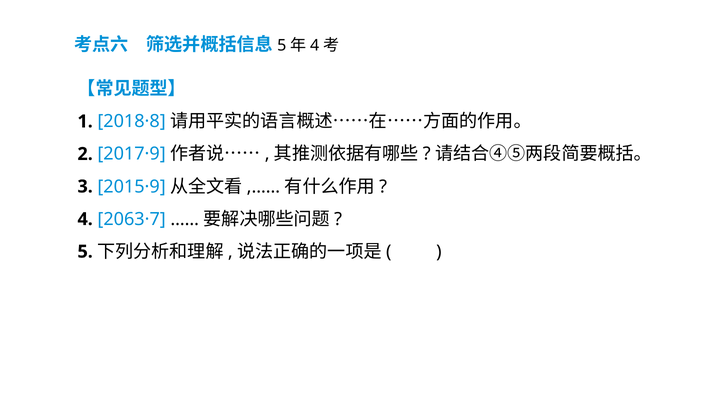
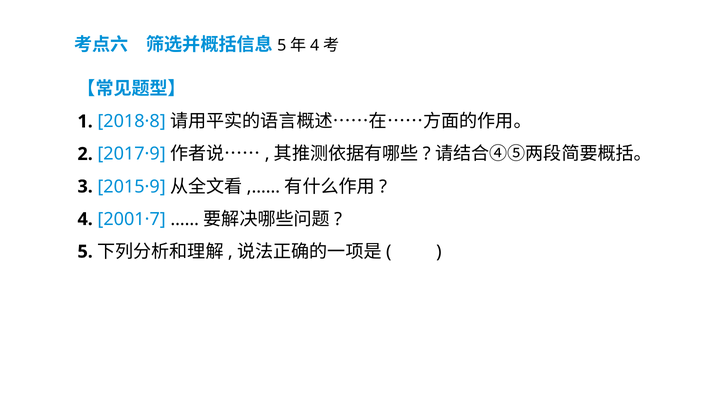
2063·7: 2063·7 -> 2001·7
